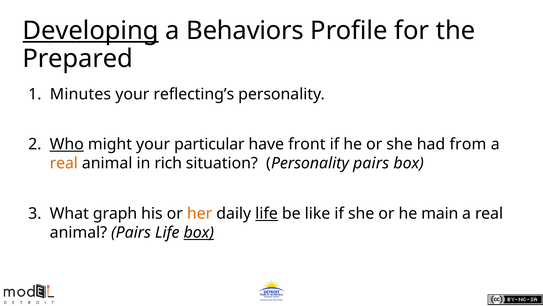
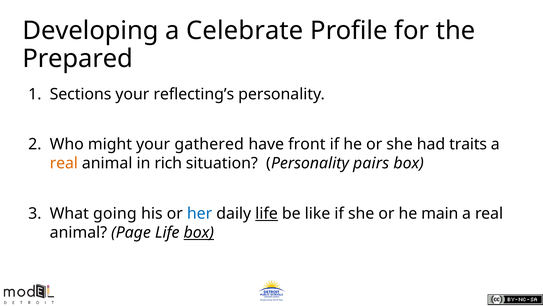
Developing underline: present -> none
Behaviors: Behaviors -> Celebrate
Minutes: Minutes -> Sections
Who underline: present -> none
particular: particular -> gathered
from: from -> traits
graph: graph -> going
her colour: orange -> blue
animal Pairs: Pairs -> Page
